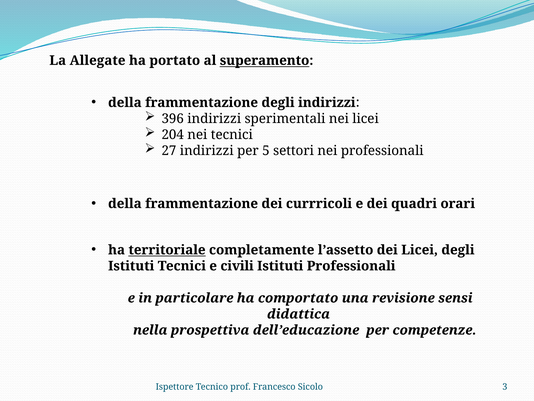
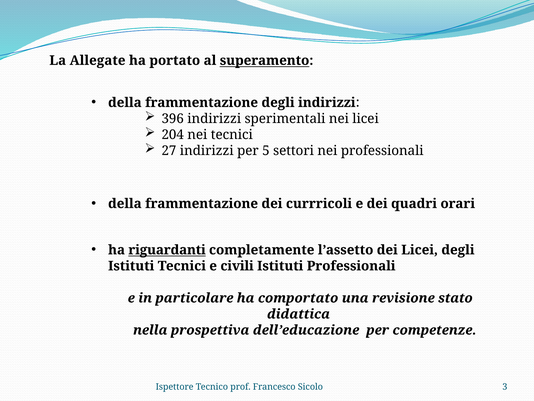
territoriale: territoriale -> riguardanti
sensi: sensi -> stato
